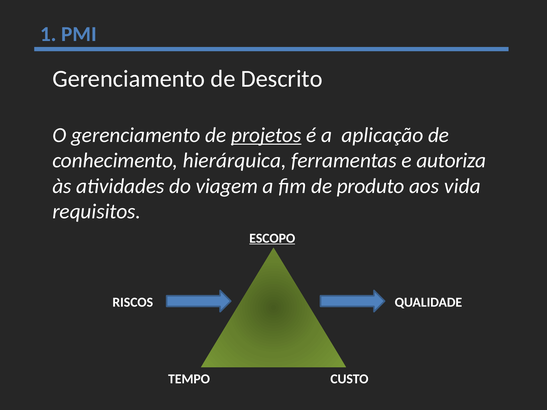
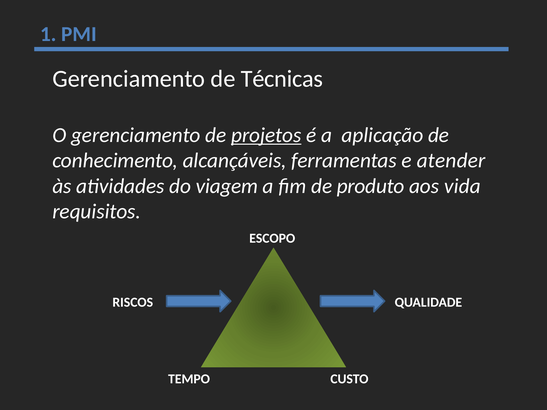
Descrito: Descrito -> Técnicas
hierárquica: hierárquica -> alcançáveis
autoriza: autoriza -> atender
ESCOPO underline: present -> none
